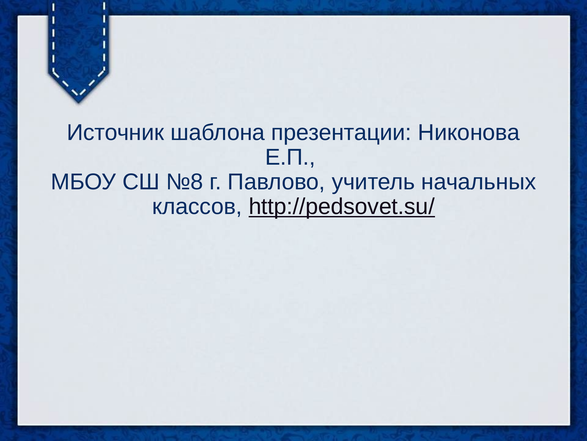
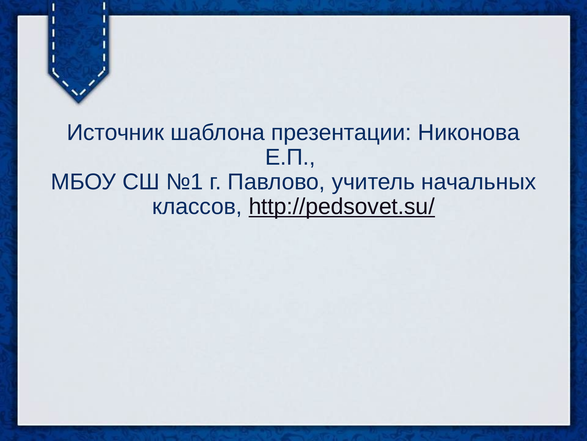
№8: №8 -> №1
